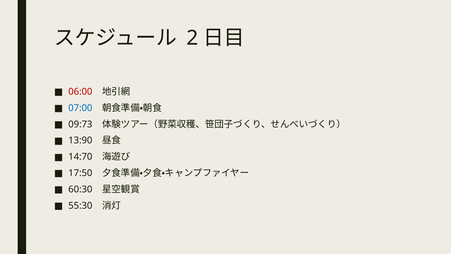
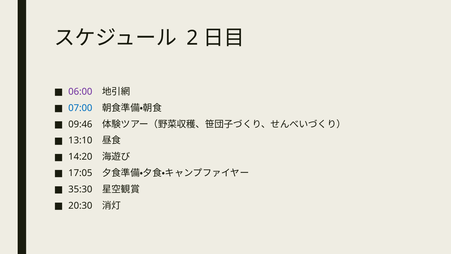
06:00 colour: red -> purple
09:73: 09:73 -> 09:46
13:90: 13:90 -> 13:10
14:70: 14:70 -> 14:20
17:50: 17:50 -> 17:05
60:30: 60:30 -> 35:30
55:30: 55:30 -> 20:30
